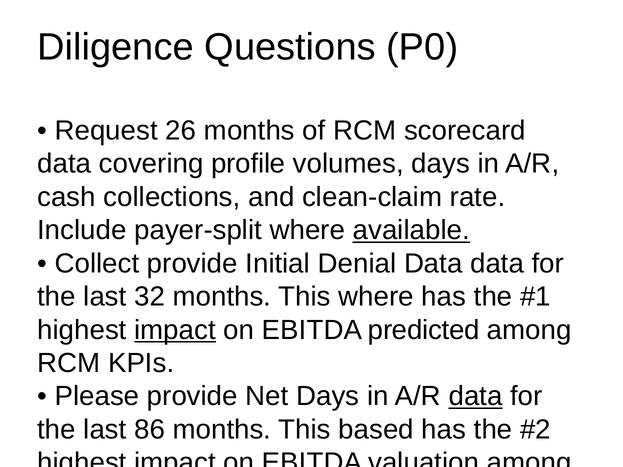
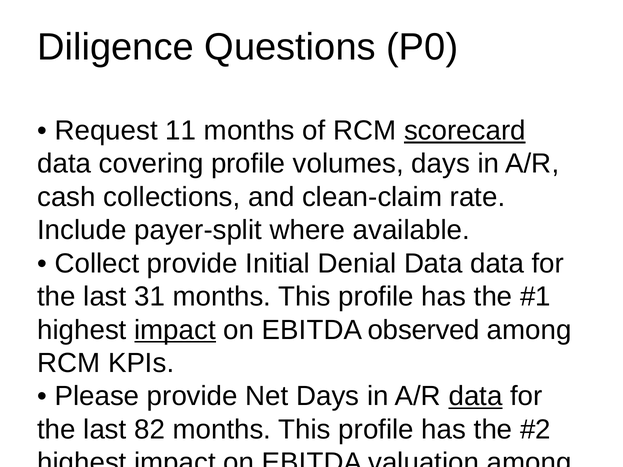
26: 26 -> 11
scorecard underline: none -> present
available underline: present -> none
32: 32 -> 31
where at (376, 297): where -> profile
predicted: predicted -> observed
86: 86 -> 82
based at (376, 430): based -> profile
